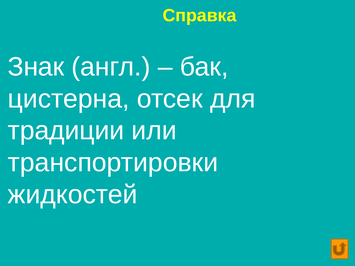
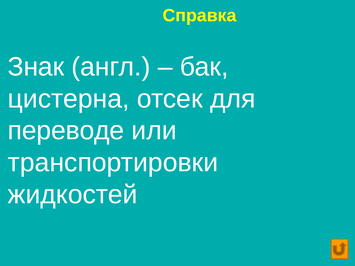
традиции: традиции -> переводе
